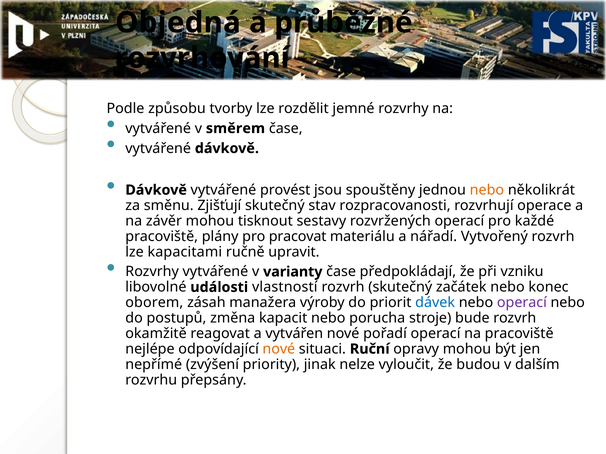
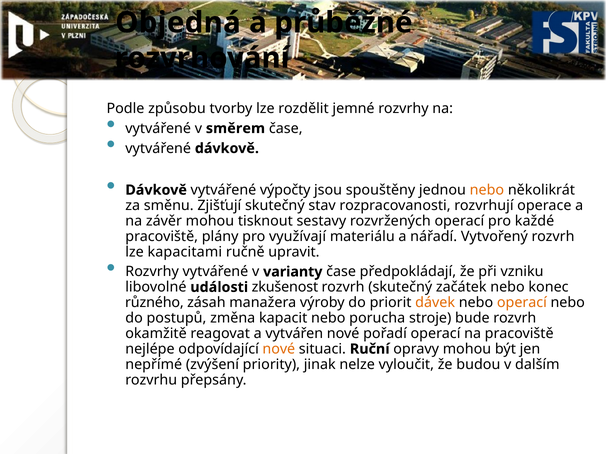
provést: provést -> výpočty
pracovat: pracovat -> využívají
vlastností: vlastností -> zkušenost
oborem: oborem -> různého
dávek colour: blue -> orange
operací at (522, 303) colour: purple -> orange
